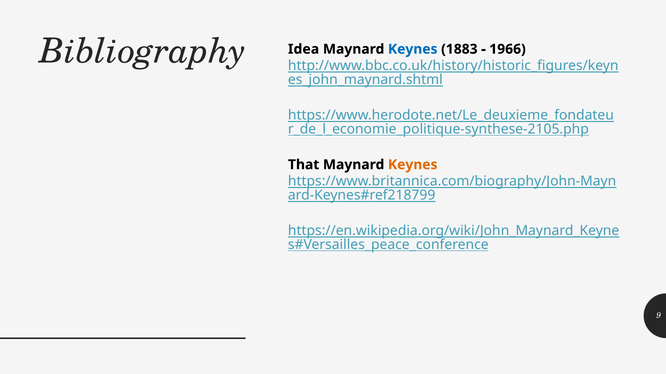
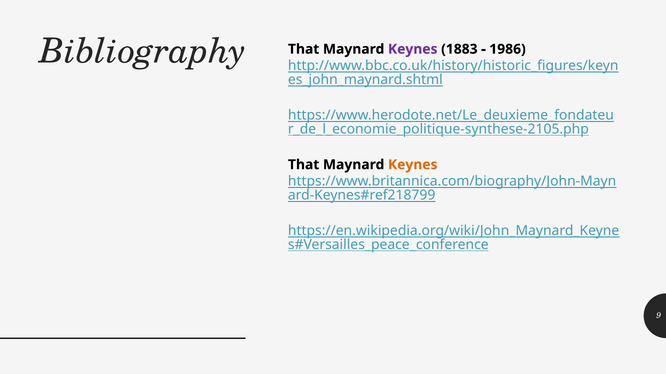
Bibliography Idea: Idea -> That
Keynes at (413, 49) colour: blue -> purple
1966: 1966 -> 1986
